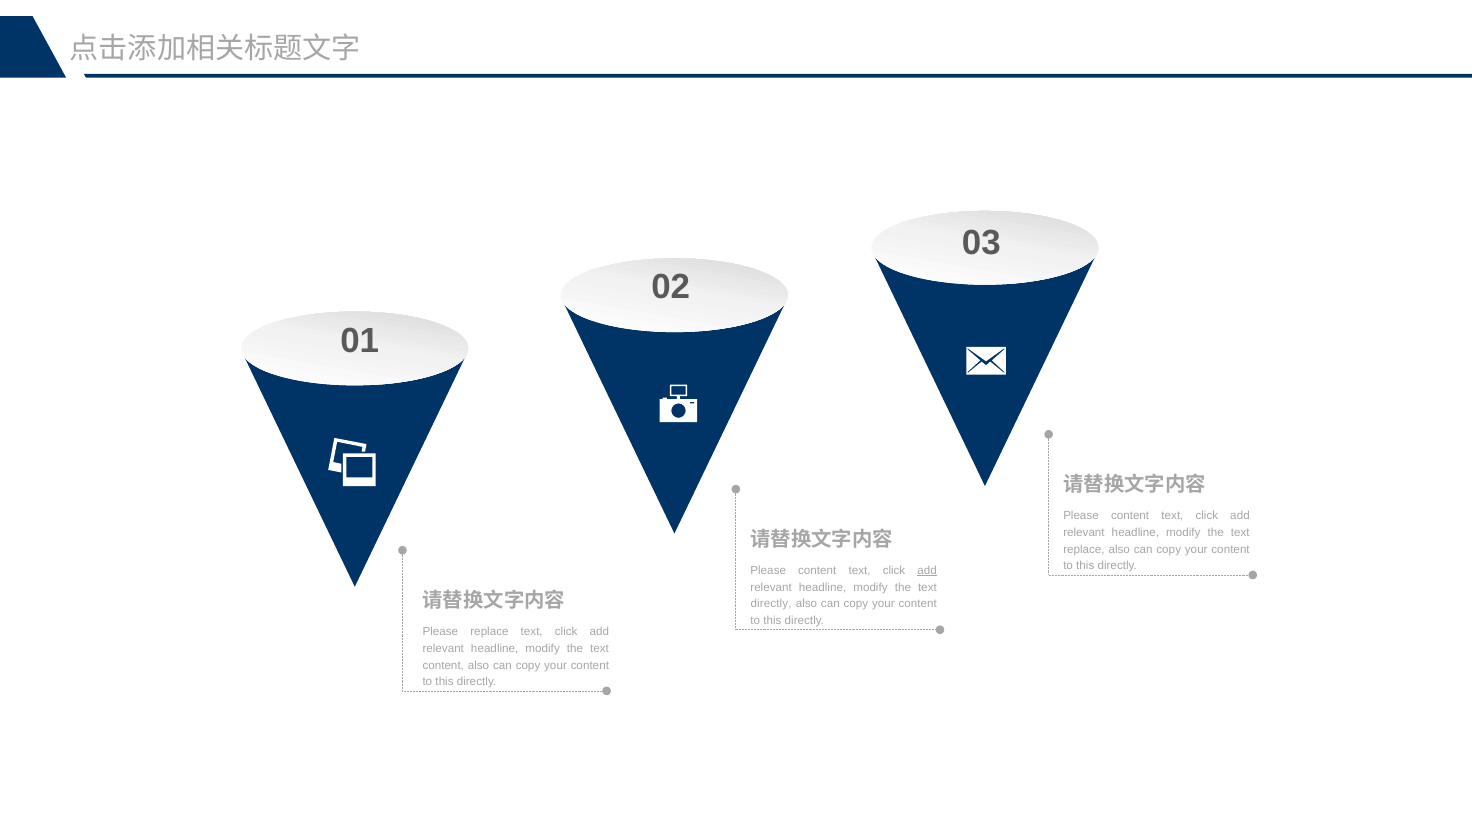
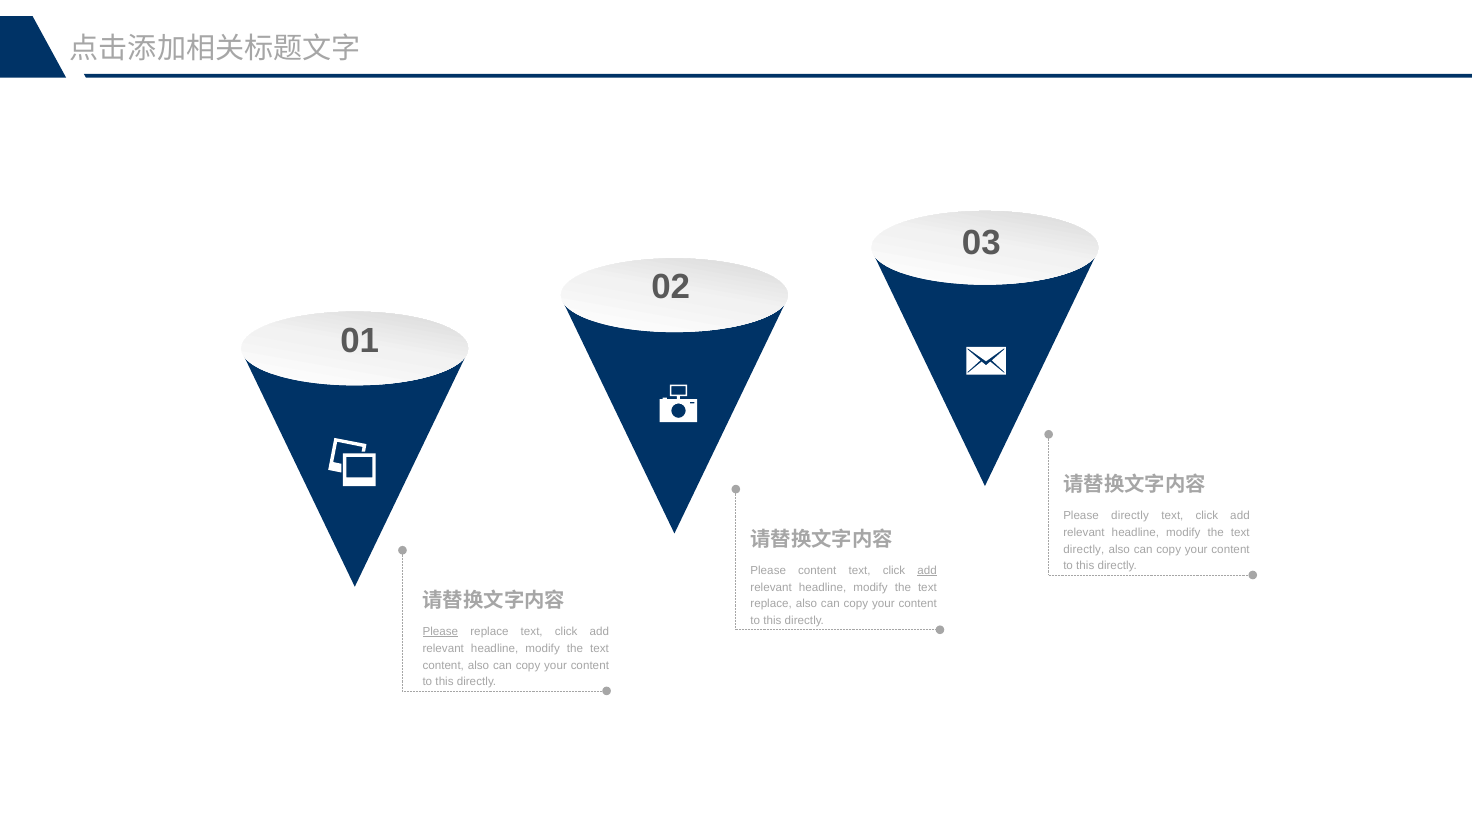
content at (1130, 516): content -> directly
replace at (1084, 549): replace -> directly
directly at (771, 604): directly -> replace
Please at (440, 632) underline: none -> present
